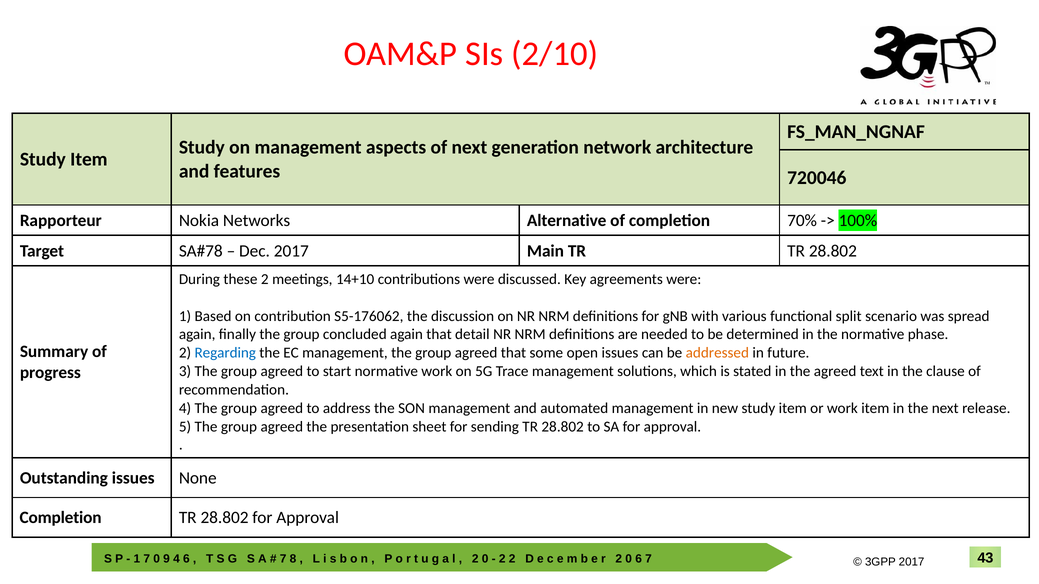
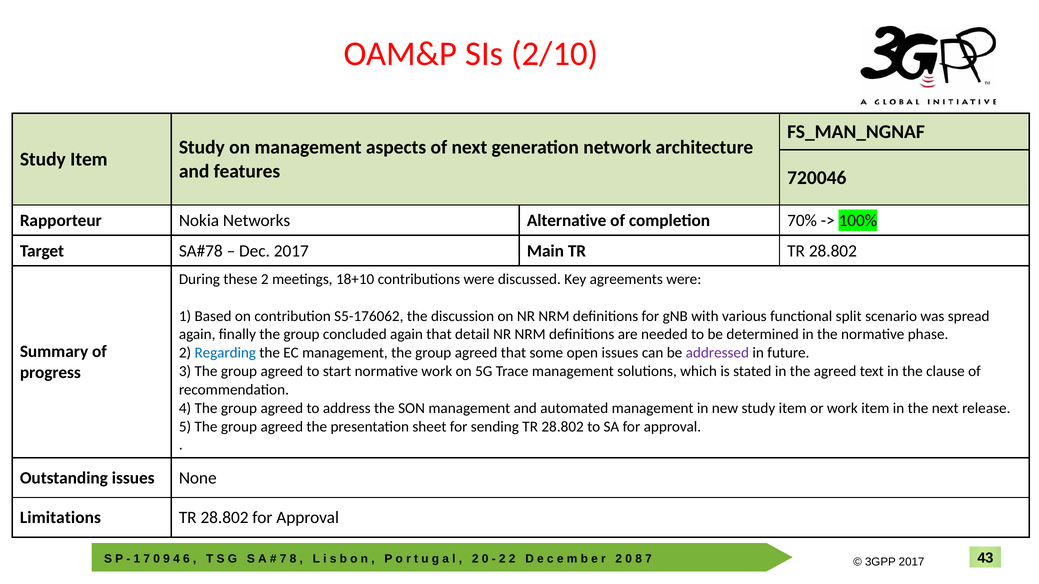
14+10: 14+10 -> 18+10
addressed colour: orange -> purple
Completion at (61, 518): Completion -> Limitations
6 at (639, 559): 6 -> 8
